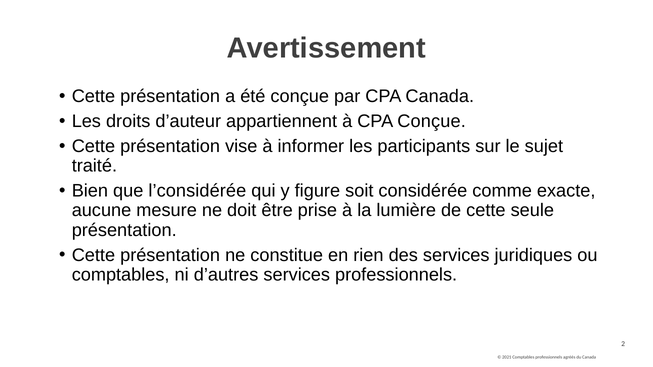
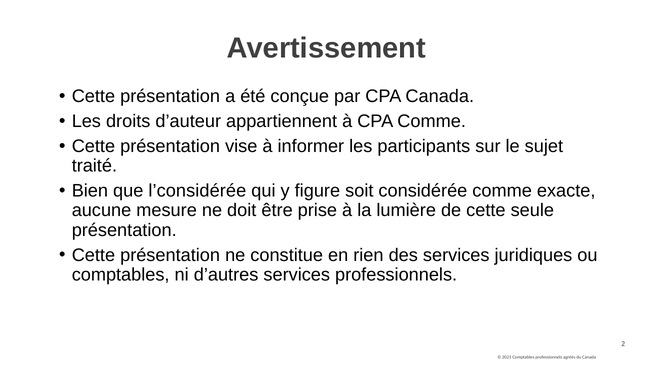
CPA Conçue: Conçue -> Comme
